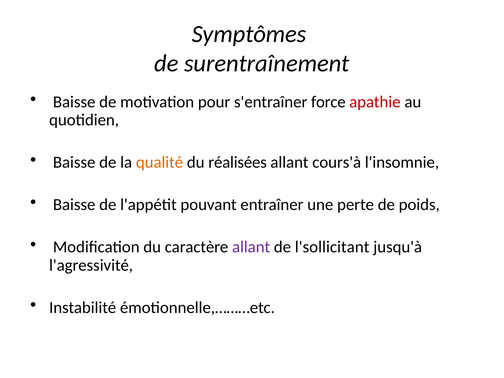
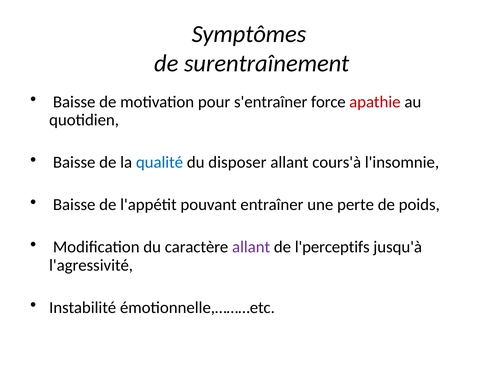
qualité colour: orange -> blue
réalisées: réalisées -> disposer
l'sollicitant: l'sollicitant -> l'perceptifs
